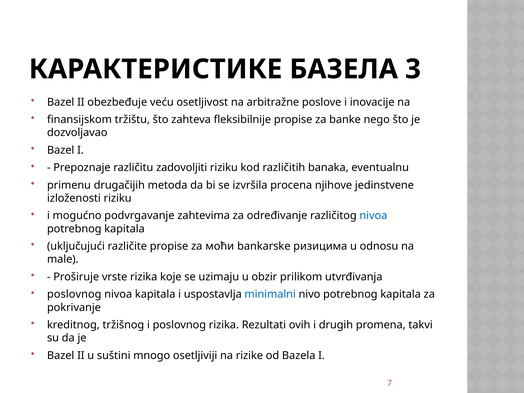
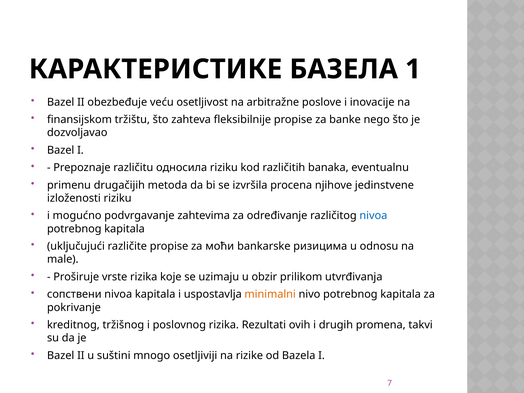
3: 3 -> 1
zadovoljiti: zadovoljiti -> односила
poslovnog at (74, 294): poslovnog -> сопствени
minimalni colour: blue -> orange
